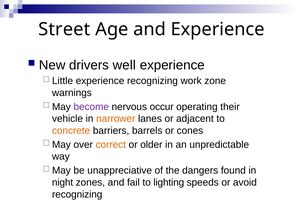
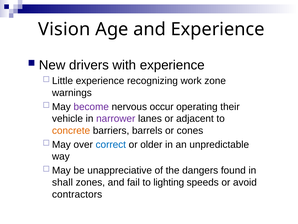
Street: Street -> Vision
well: well -> with
narrower colour: orange -> purple
correct colour: orange -> blue
night: night -> shall
recognizing at (77, 194): recognizing -> contractors
